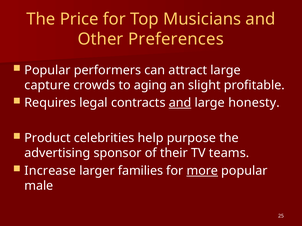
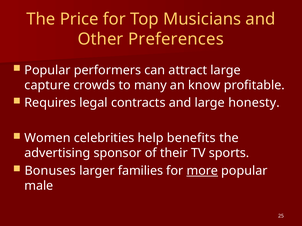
aging: aging -> many
slight: slight -> know
and at (180, 103) underline: present -> none
Product: Product -> Women
purpose: purpose -> benefits
teams: teams -> sports
Increase: Increase -> Bonuses
